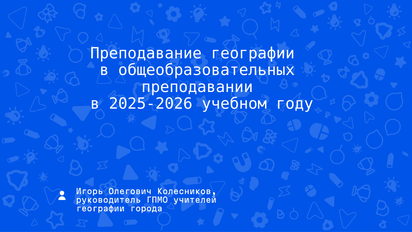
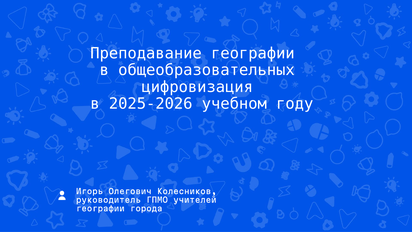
преподавании: преподавании -> цифровизация
